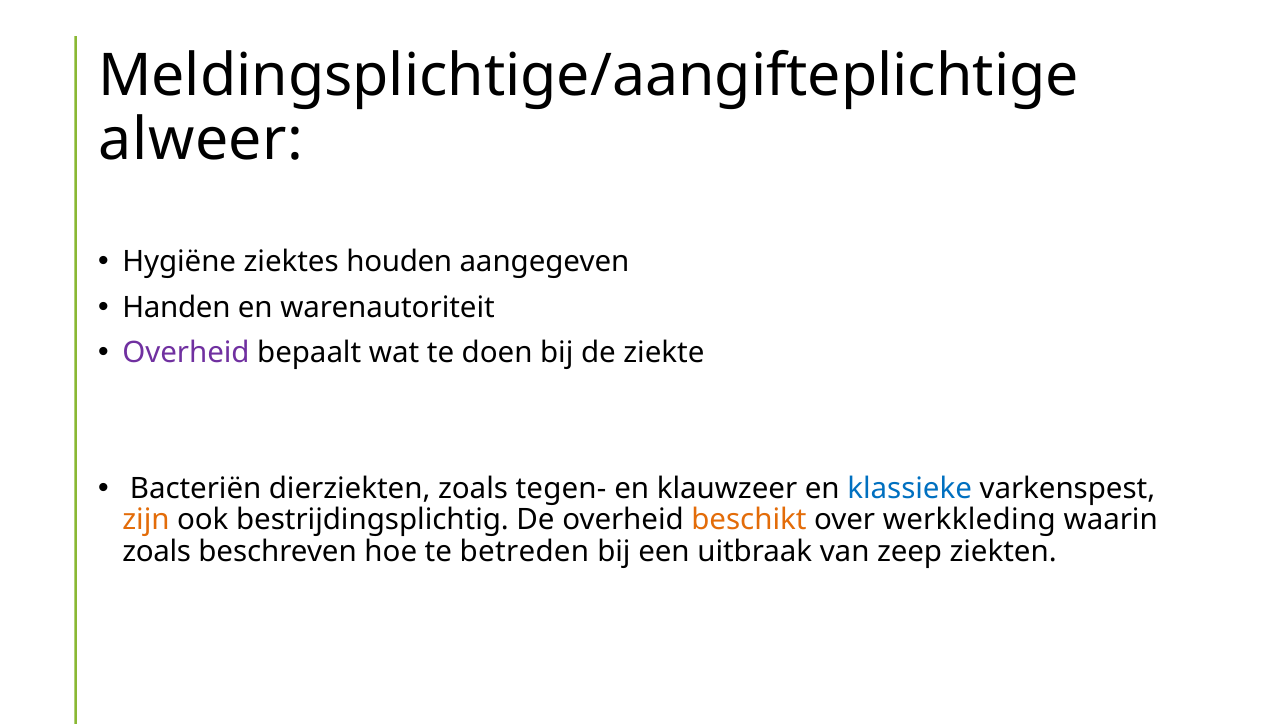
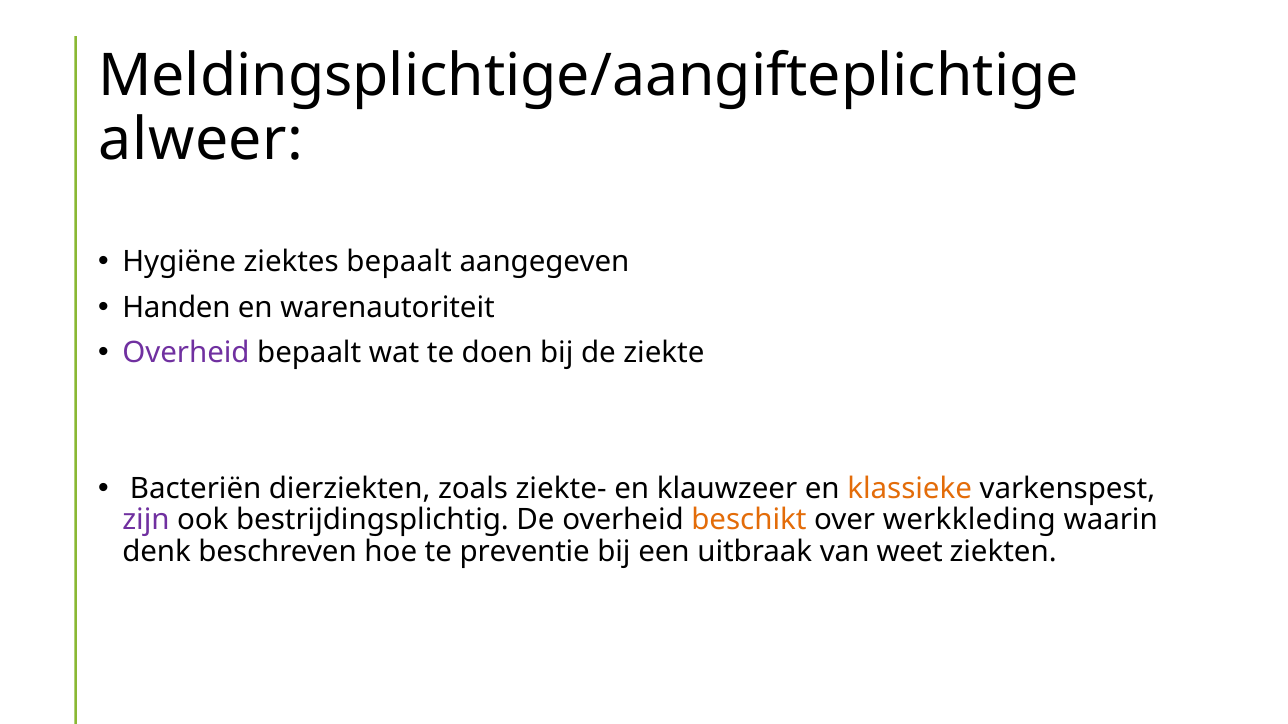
ziektes houden: houden -> bepaalt
tegen-: tegen- -> ziekte-
klassieke colour: blue -> orange
zijn colour: orange -> purple
zoals at (157, 552): zoals -> denk
betreden: betreden -> preventie
zeep: zeep -> weet
